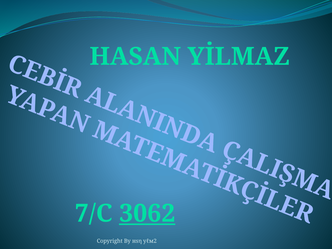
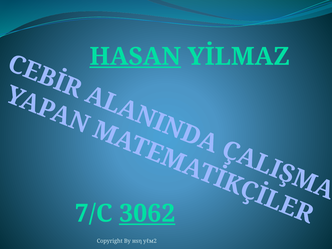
HASAN underline: none -> present
